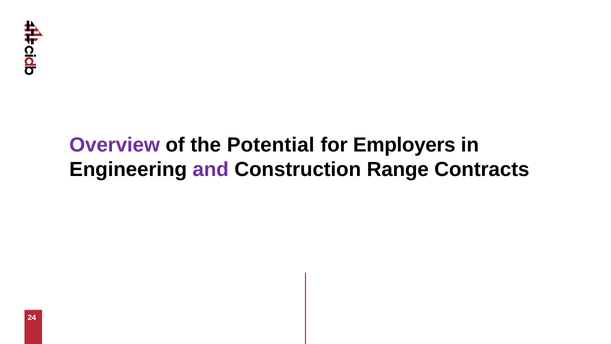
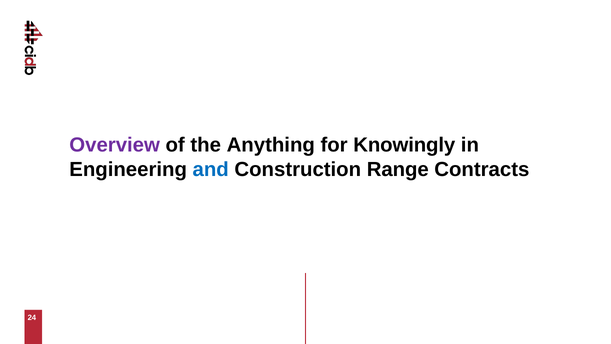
Potential: Potential -> Anything
Employers: Employers -> Knowingly
and colour: purple -> blue
